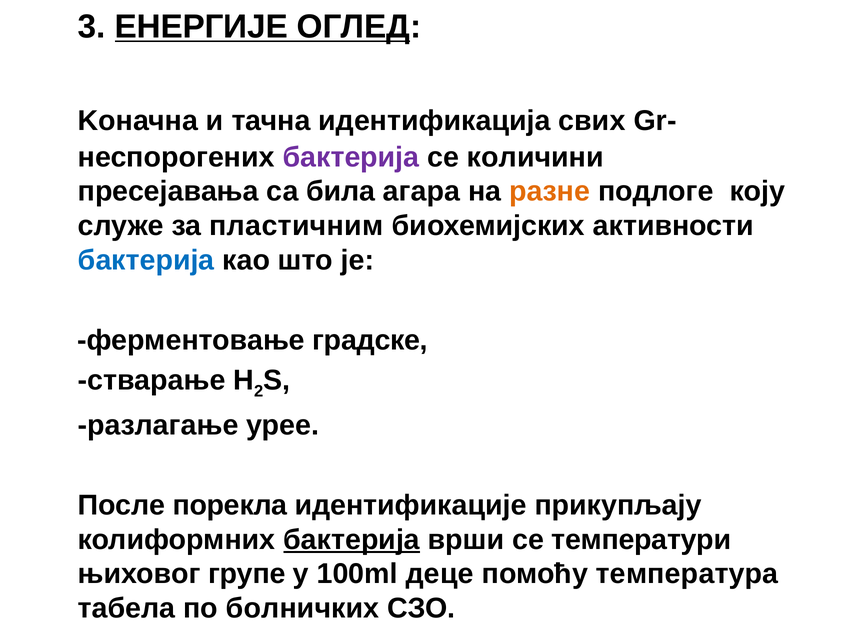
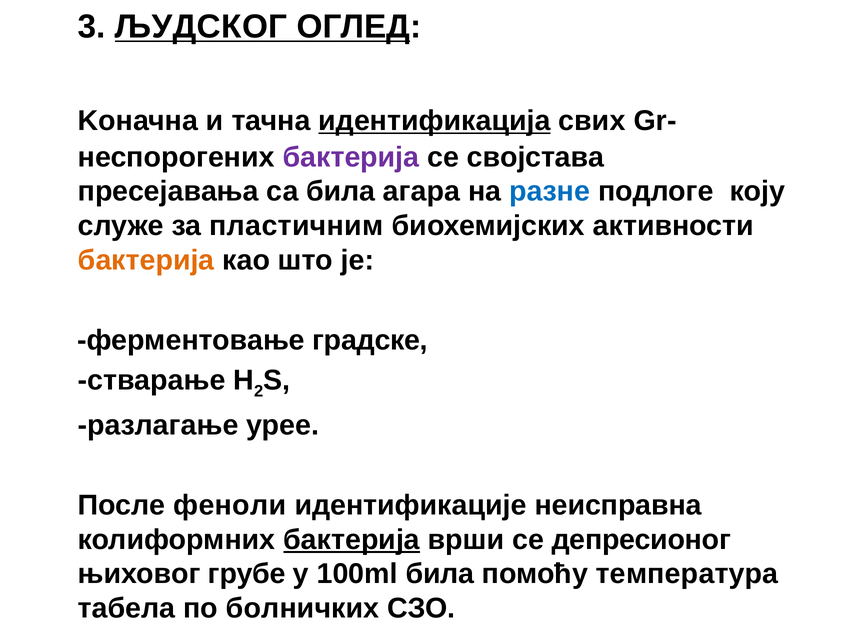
ЕНЕРГИЈЕ: ЕНЕРГИЈЕ -> ЉУДСКОГ
идентификација underline: none -> present
количини: количини -> својстава
разне colour: orange -> blue
бактерија at (146, 260) colour: blue -> orange
порекла: порекла -> феноли
прикупљају: прикупљају -> неисправна
температури: температури -> депресионог
групе: групе -> грубе
100ml деце: деце -> била
